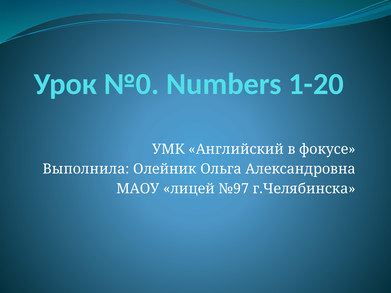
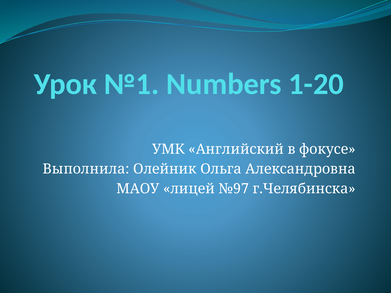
№0: №0 -> №1
